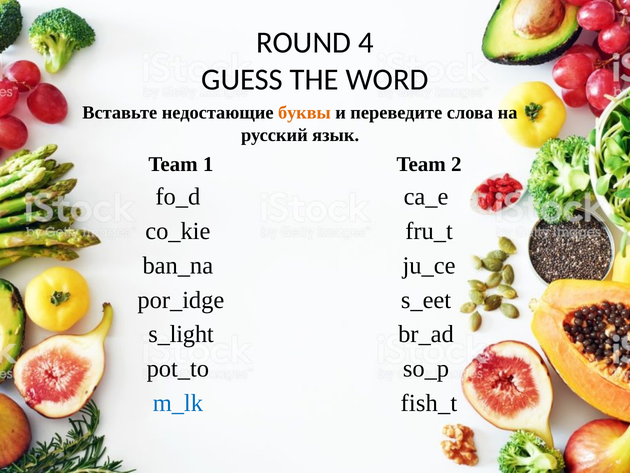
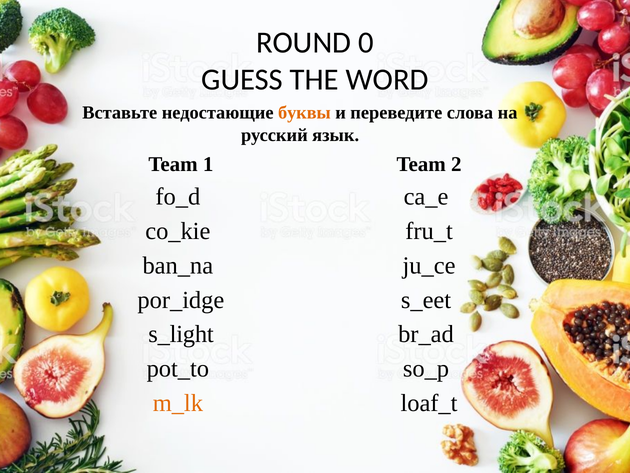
4: 4 -> 0
m_lk colour: blue -> orange
fish_t: fish_t -> loaf_t
